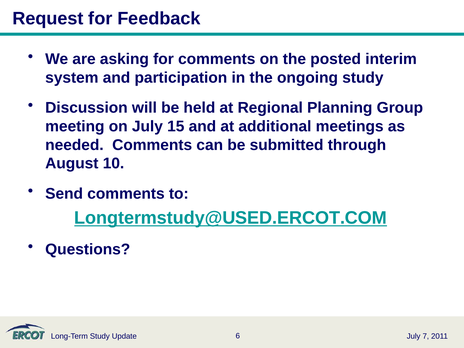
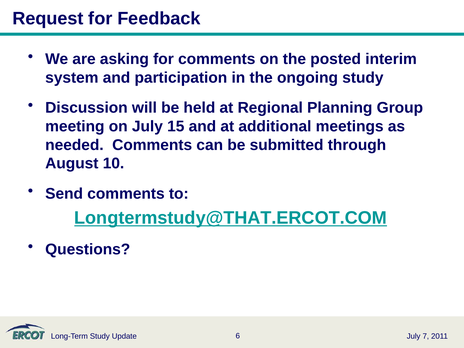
Longtermstudy@USED.ERCOT.COM: Longtermstudy@USED.ERCOT.COM -> Longtermstudy@THAT.ERCOT.COM
